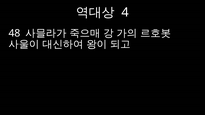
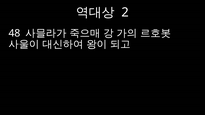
4: 4 -> 2
